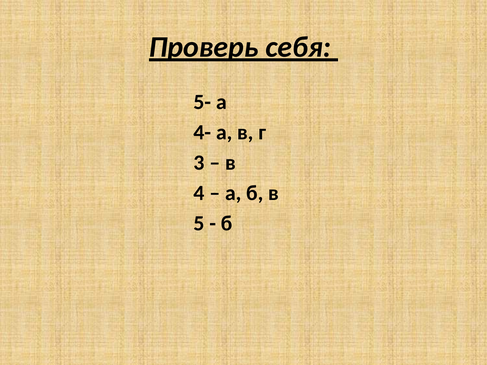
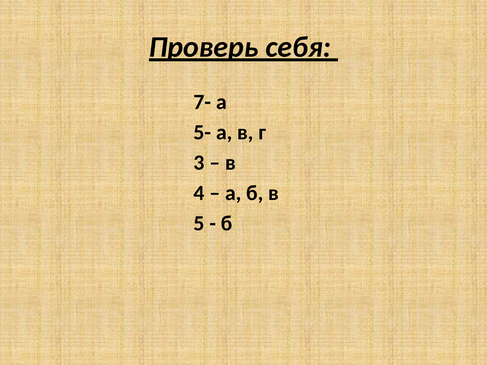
5-: 5- -> 7-
4-: 4- -> 5-
